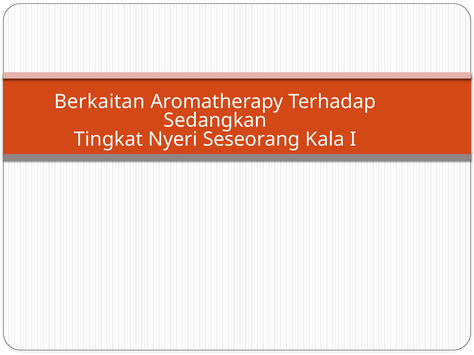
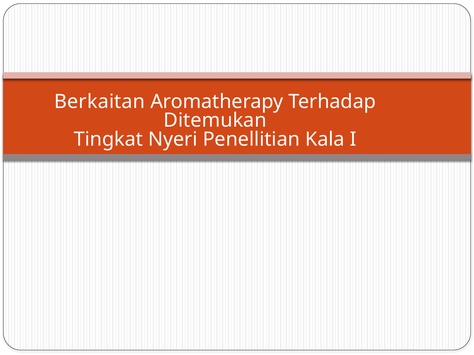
Sedangkan: Sedangkan -> Ditemukan
Seseorang: Seseorang -> Penellitian
